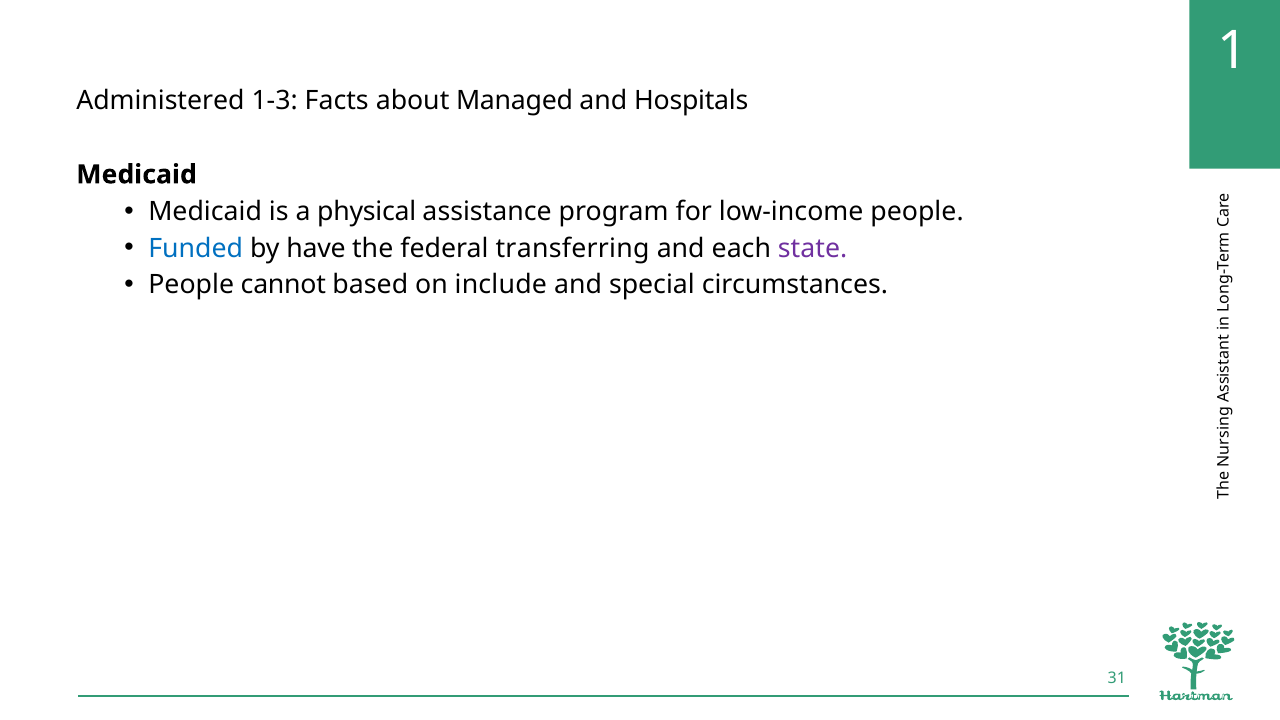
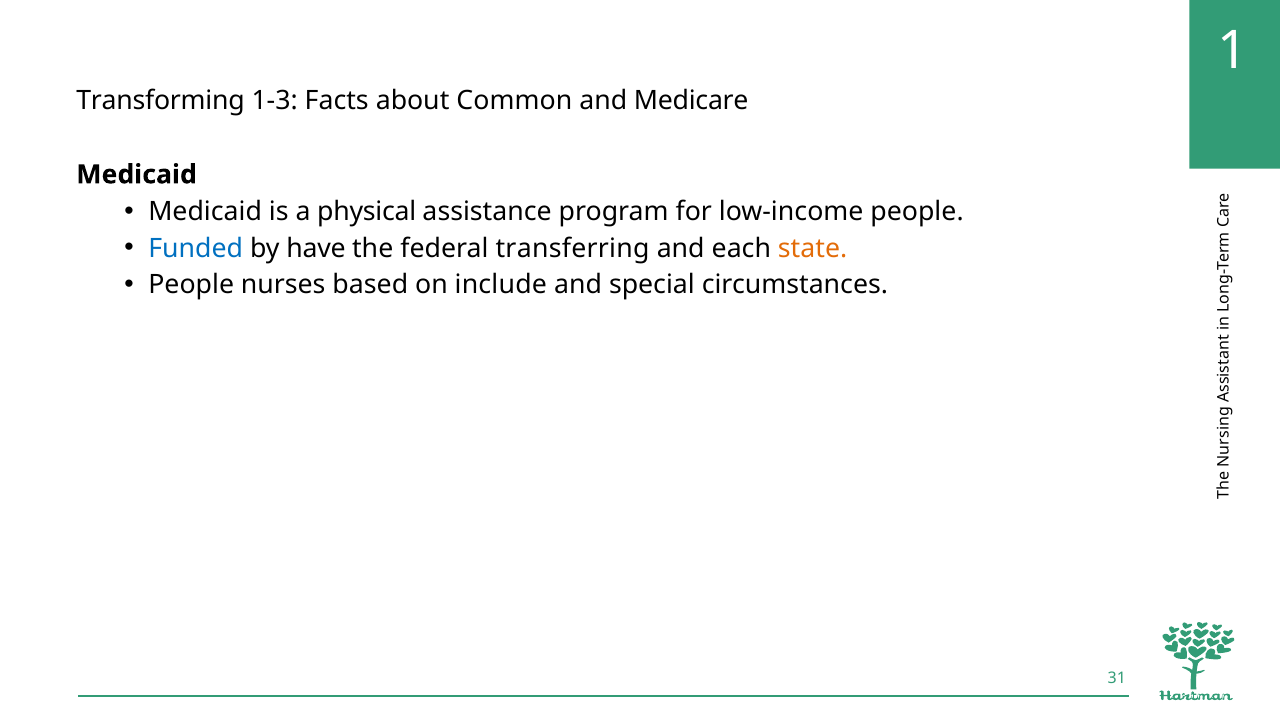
Administered: Administered -> Transforming
Managed: Managed -> Common
Hospitals: Hospitals -> Medicare
state colour: purple -> orange
cannot: cannot -> nurses
